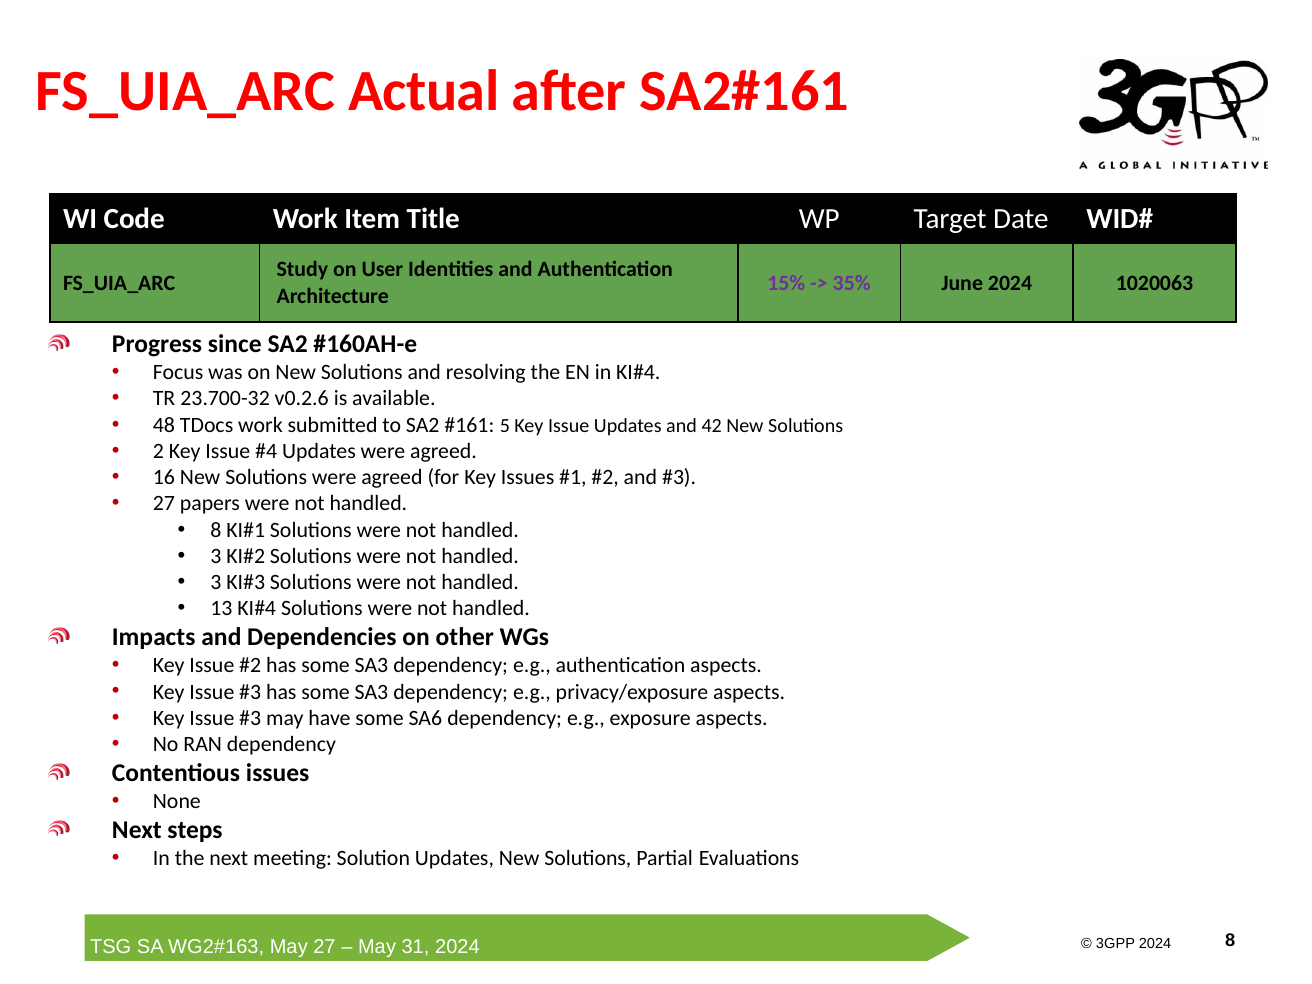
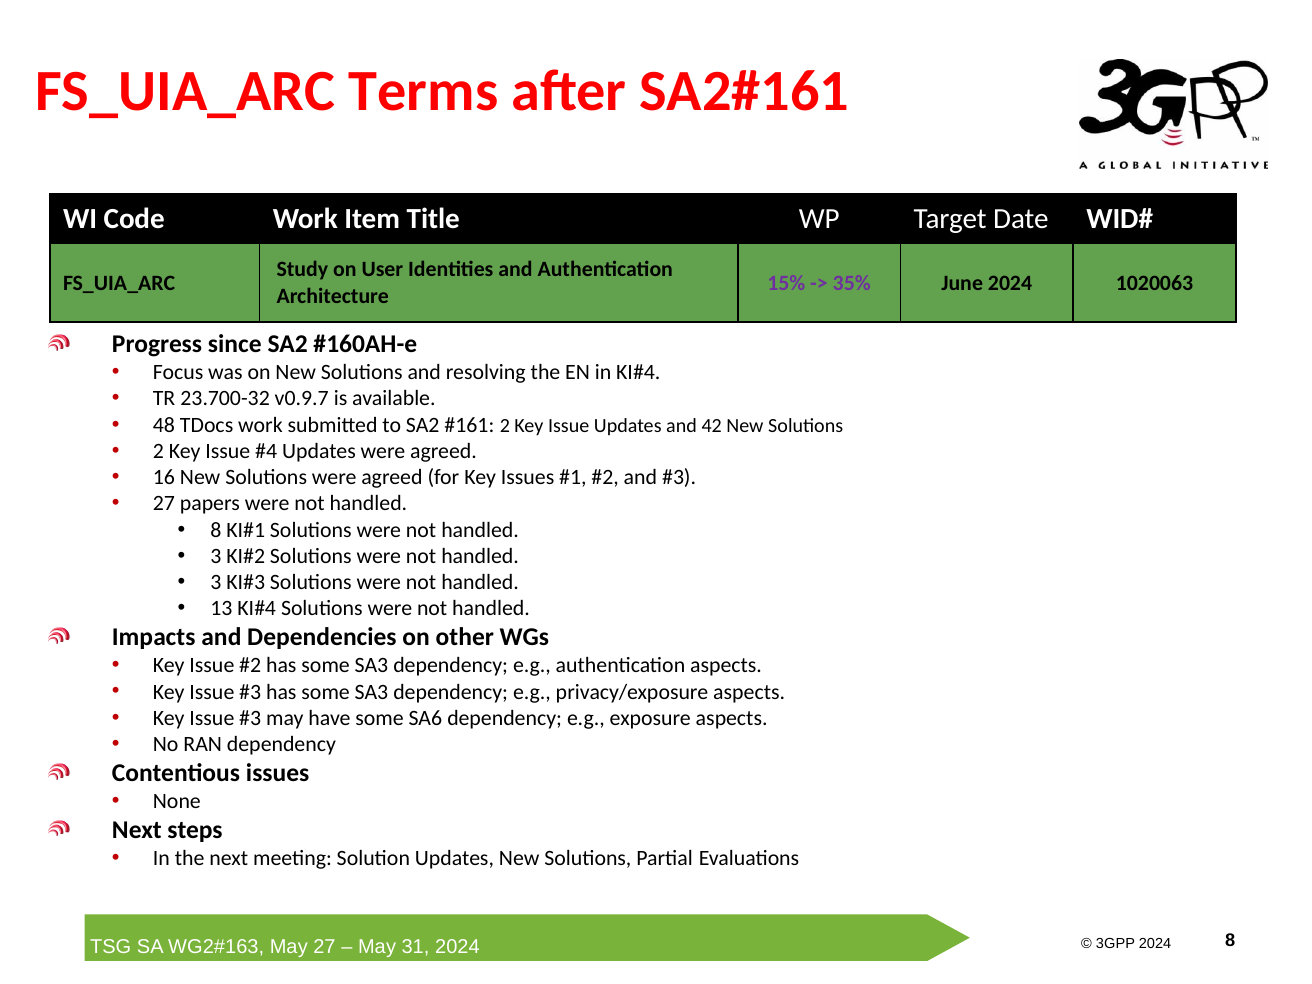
Actual: Actual -> Terms
v0.2.6: v0.2.6 -> v0.9.7
5 at (505, 426): 5 -> 2
